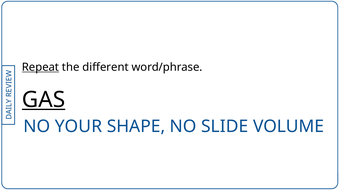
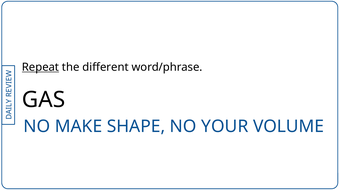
GAS underline: present -> none
YOUR: YOUR -> MAKE
SLIDE: SLIDE -> YOUR
